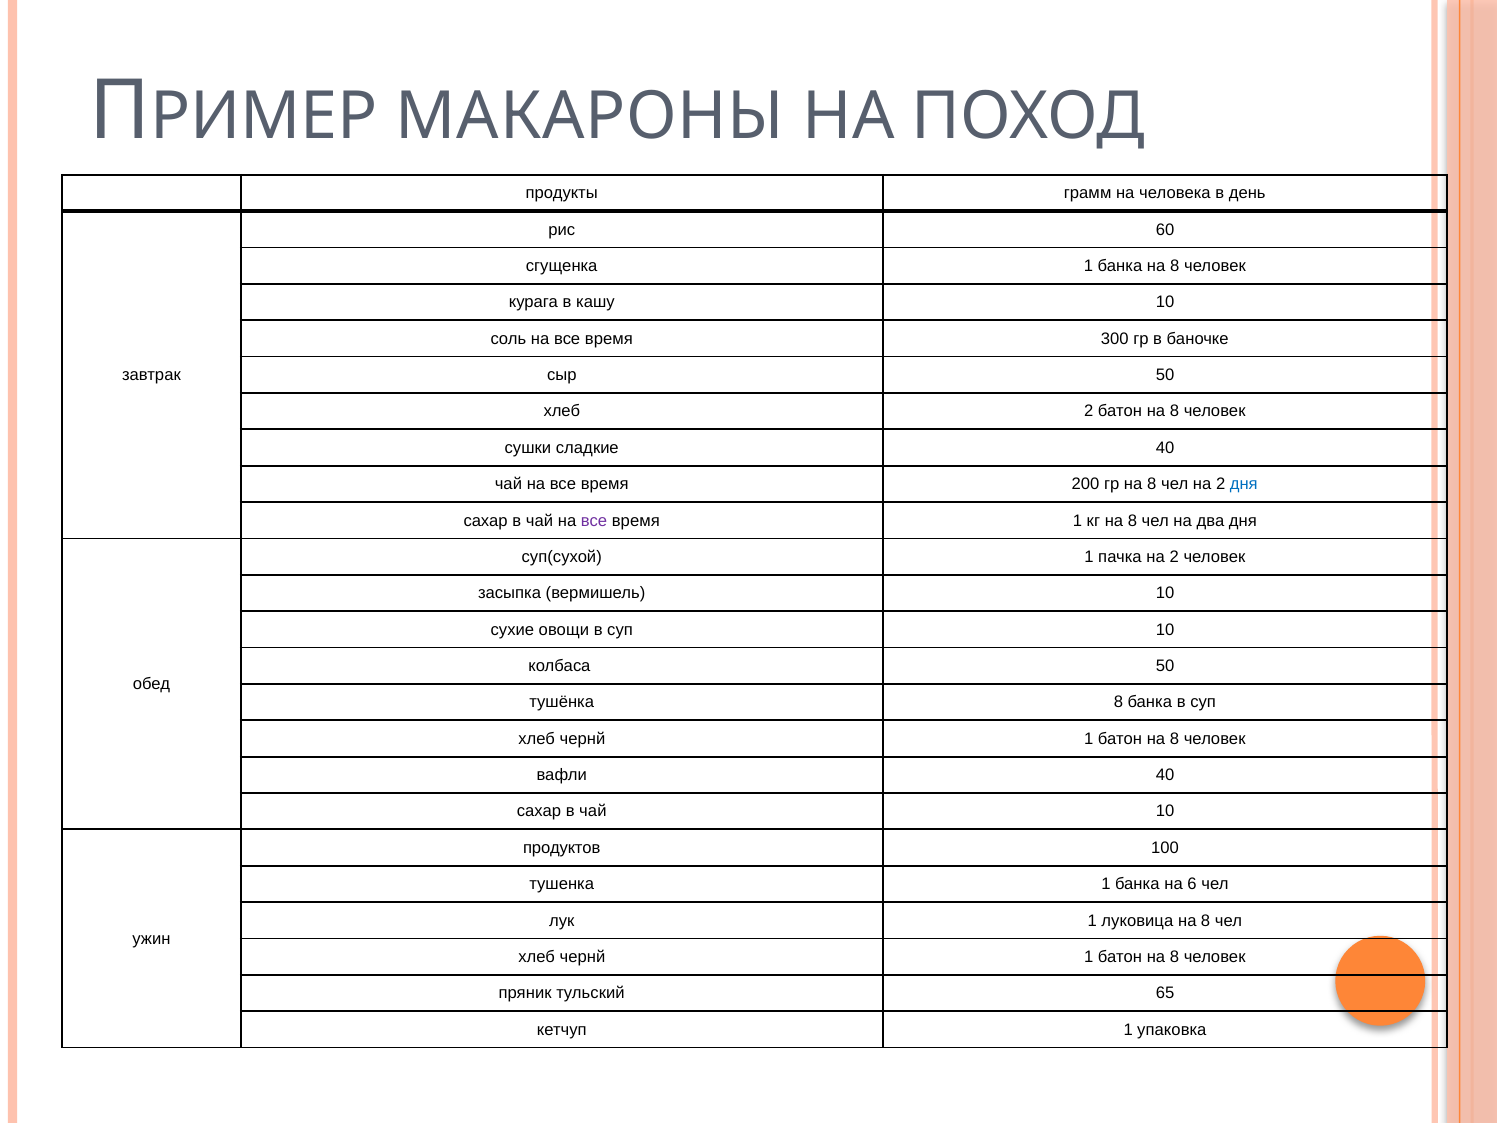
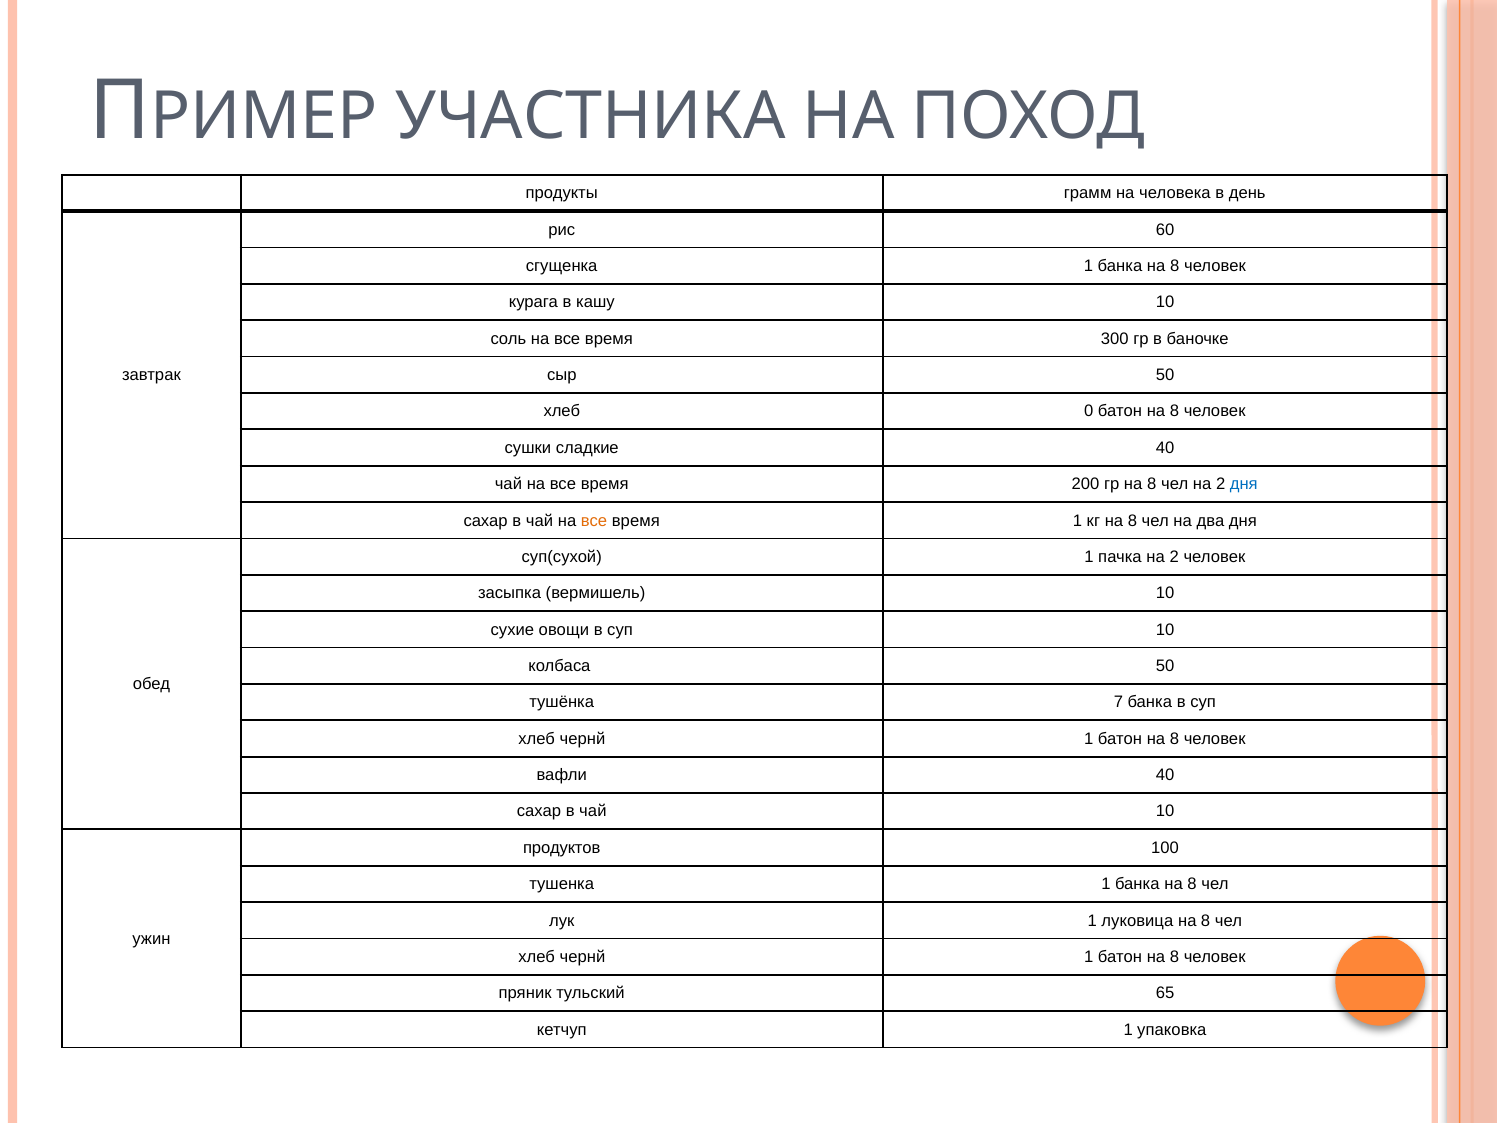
МАКАРОНЫ: МАКАРОНЫ -> УЧАСТНИКА
хлеб 2: 2 -> 0
все at (594, 520) colour: purple -> orange
тушёнка 8: 8 -> 7
6 at (1192, 884): 6 -> 8
